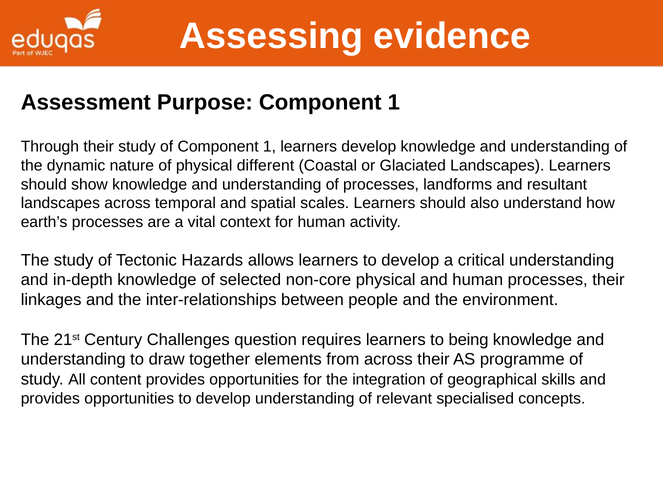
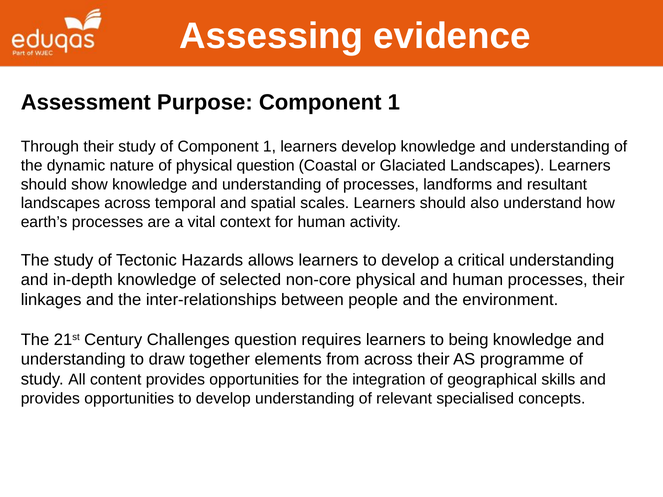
physical different: different -> question
